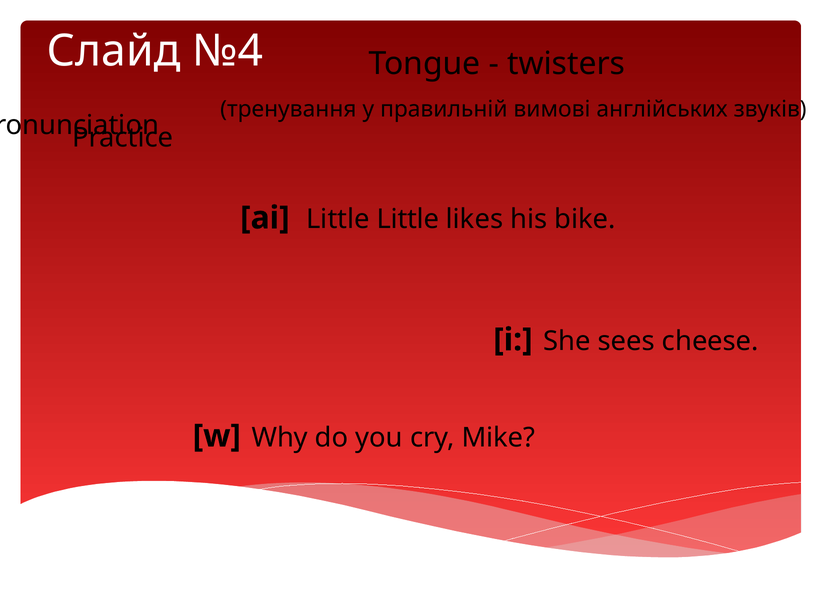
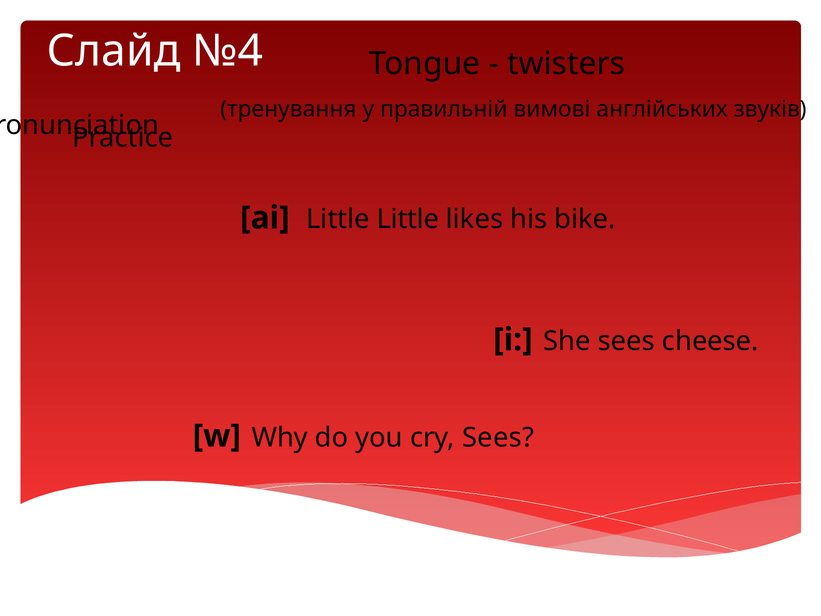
cry Mike: Mike -> Sees
